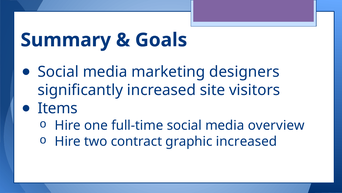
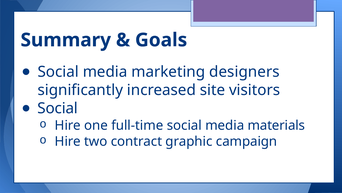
Items at (58, 108): Items -> Social
overview: overview -> materials
graphic increased: increased -> campaign
